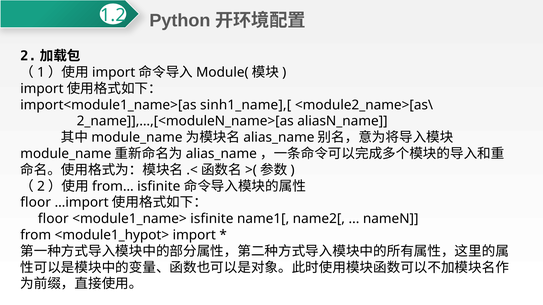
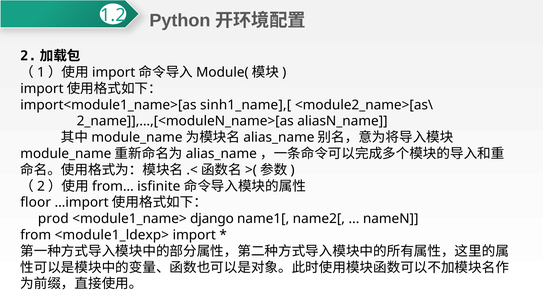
floor at (53, 219): floor -> prod
<module1_name> isfinite: isfinite -> django
<module1_hypot>: <module1_hypot> -> <module1_ldexp>
